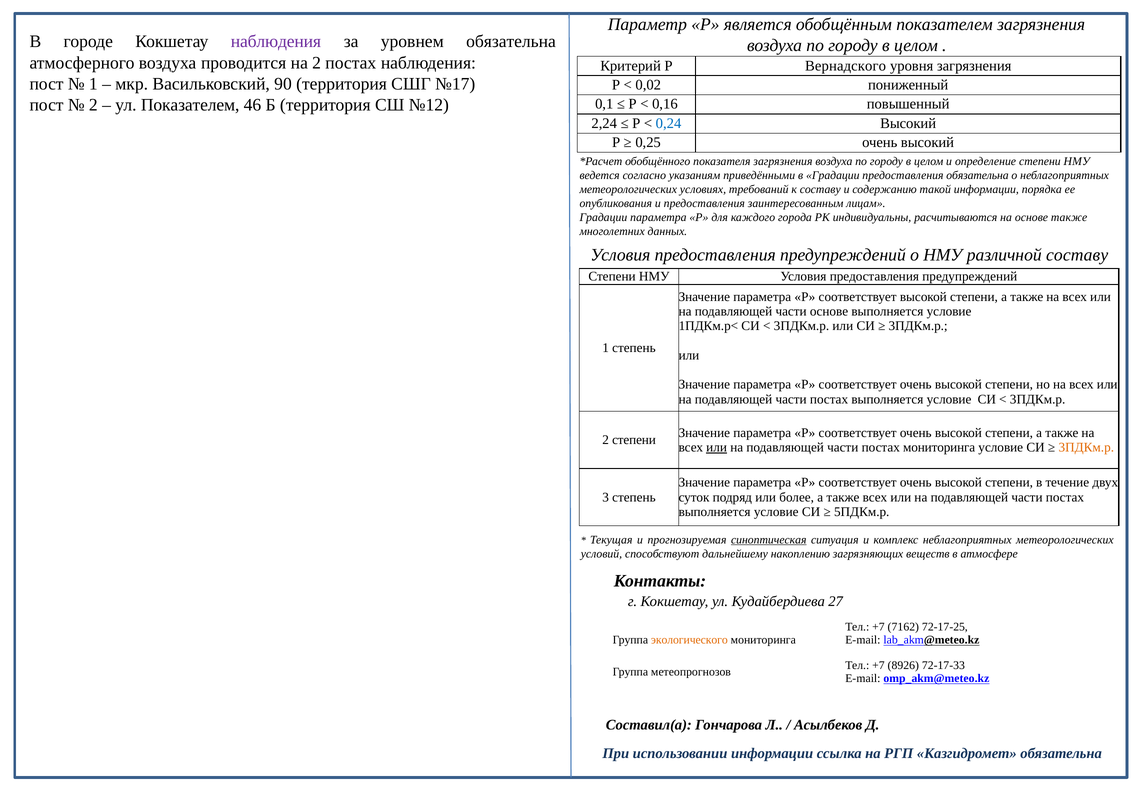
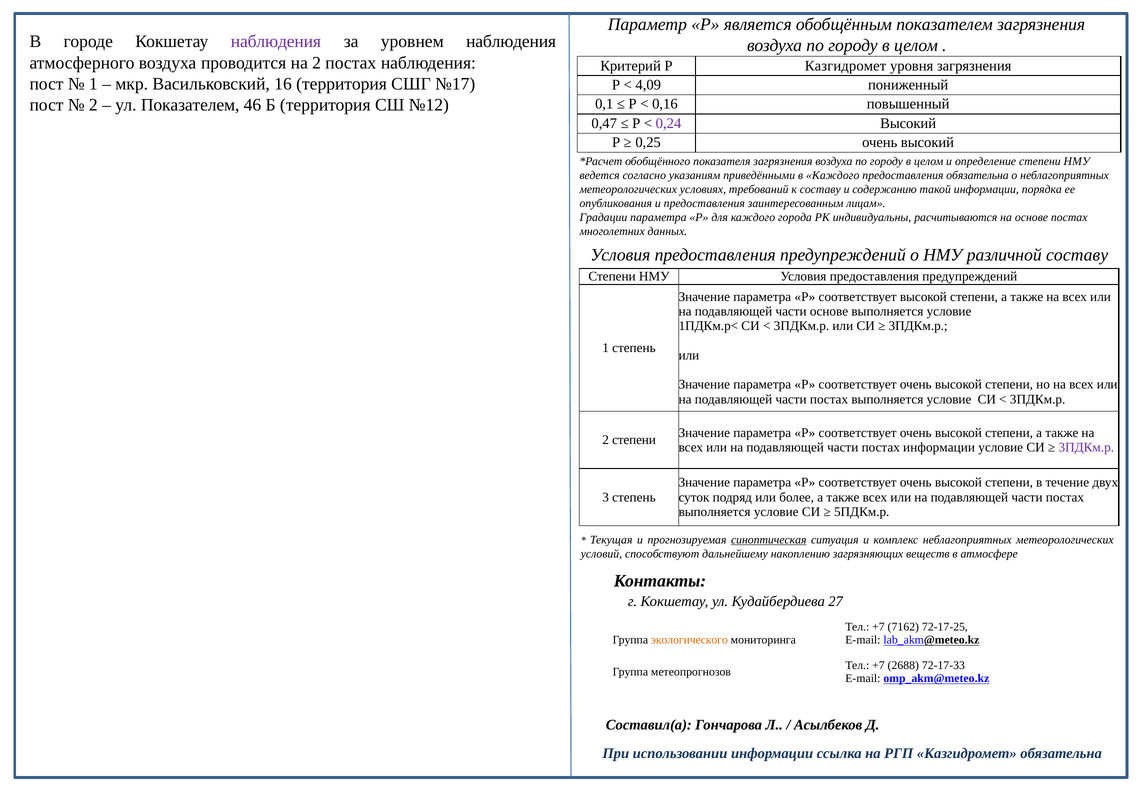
уровнем обязательна: обязательна -> наблюдения
Р Вернадского: Вернадского -> Казгидромет
90: 90 -> 16
0,02: 0,02 -> 4,09
2,24: 2,24 -> 0,47
0,24 colour: blue -> purple
в Градации: Градации -> Каждого
основе также: также -> постах
или at (717, 447) underline: present -> none
постах мониторинга: мониторинга -> информации
3ПДКм.р at (1086, 447) colour: orange -> purple
8926: 8926 -> 2688
